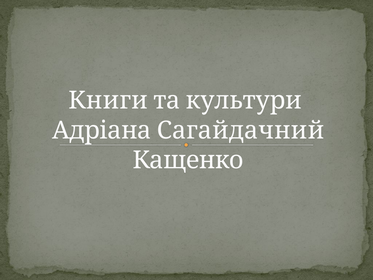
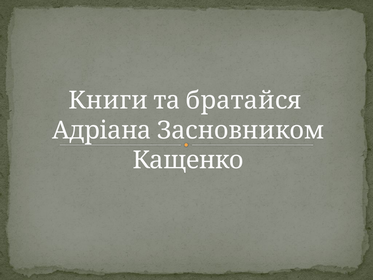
культури: культури -> братайся
Сагайдачний: Сагайдачний -> Засновником
